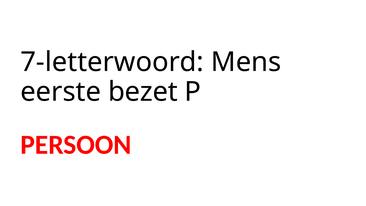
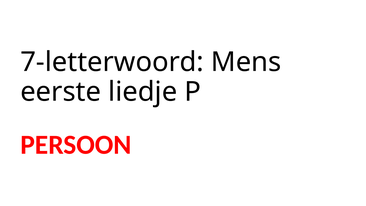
bezet: bezet -> liedje
